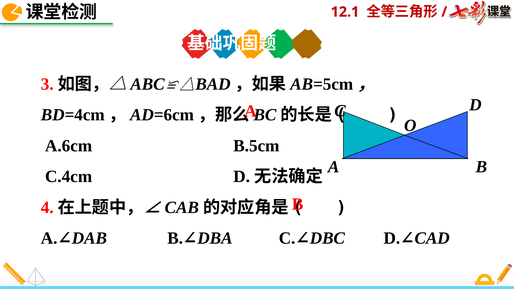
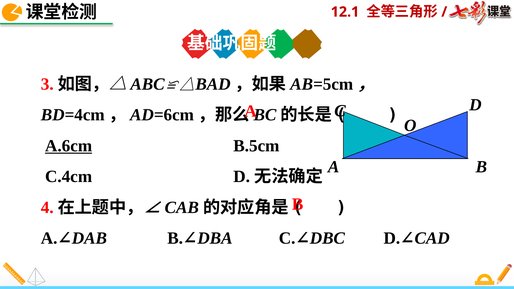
A.6cm underline: none -> present
